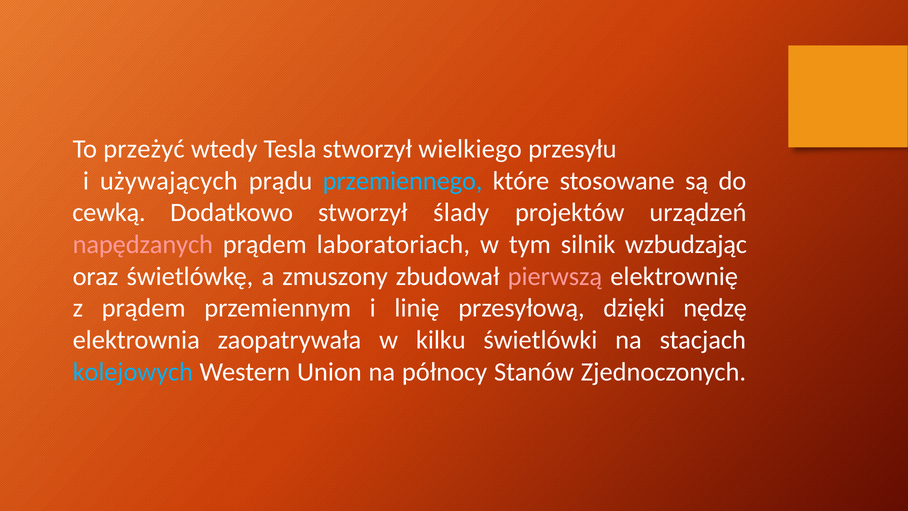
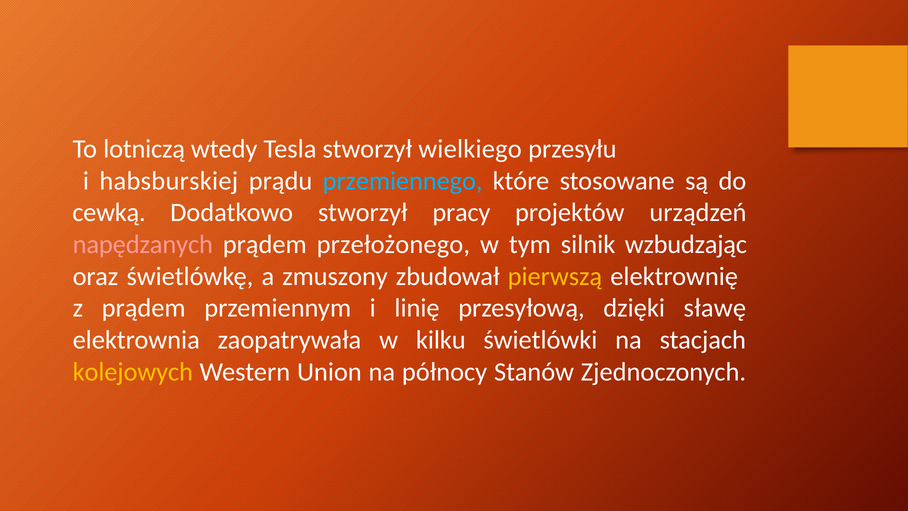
przeżyć: przeżyć -> lotniczą
używających: używających -> habsburskiej
ślady: ślady -> pracy
laboratoriach: laboratoriach -> przełożonego
pierwszą colour: pink -> yellow
nędzę: nędzę -> sławę
kolejowych colour: light blue -> yellow
